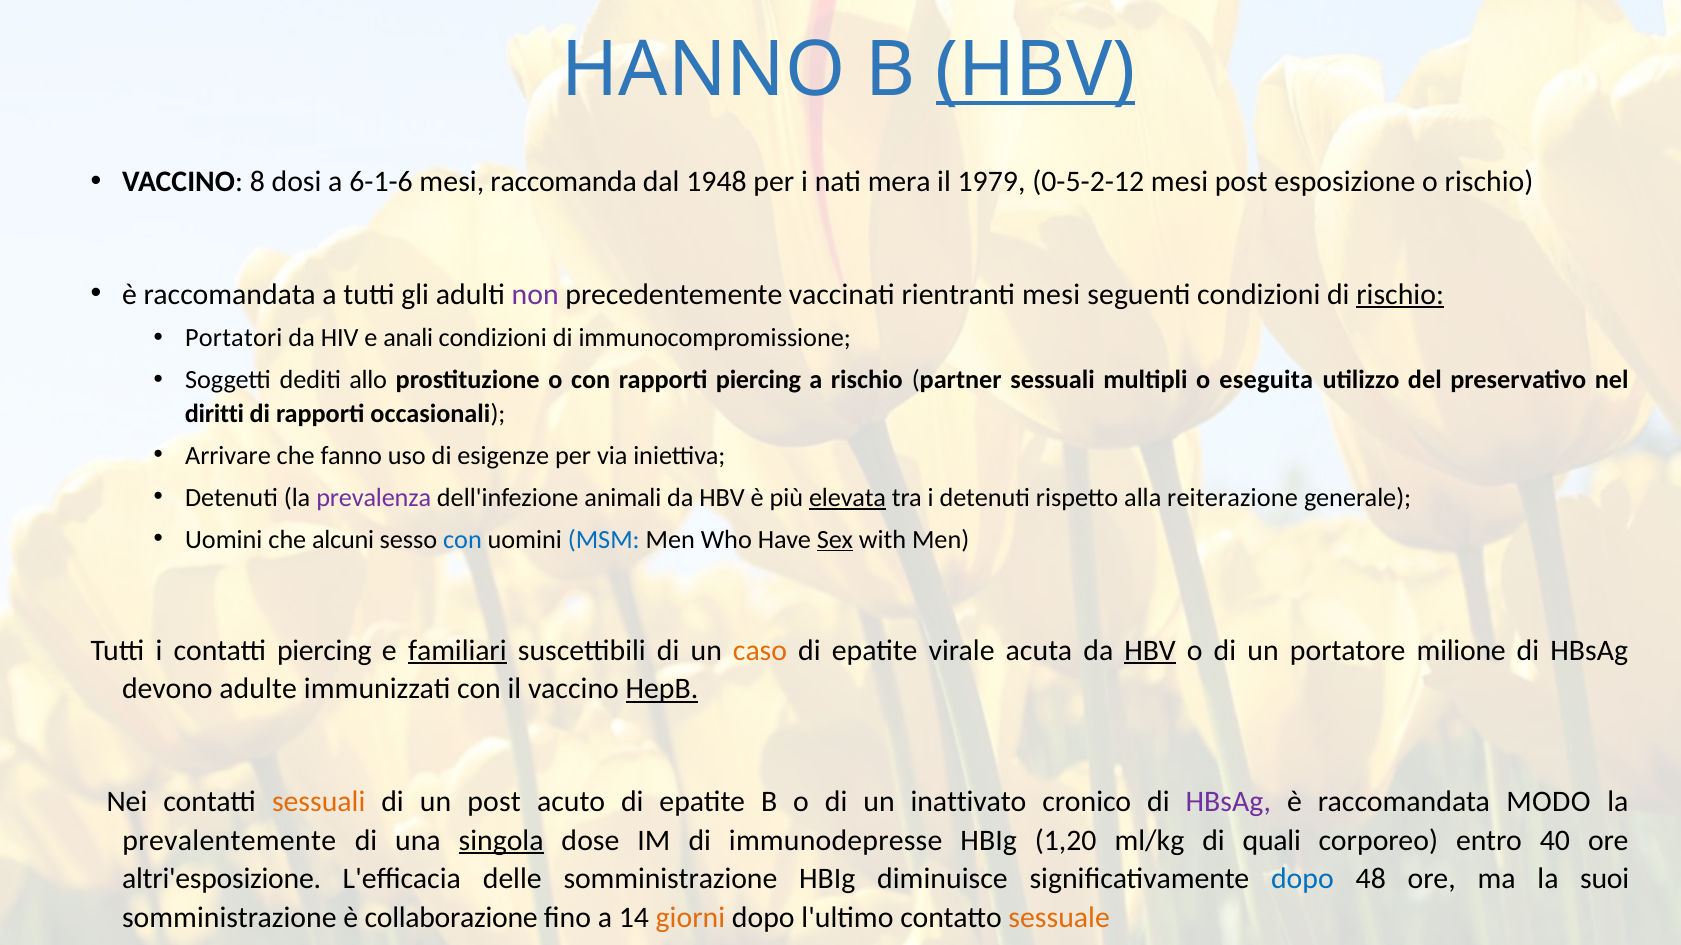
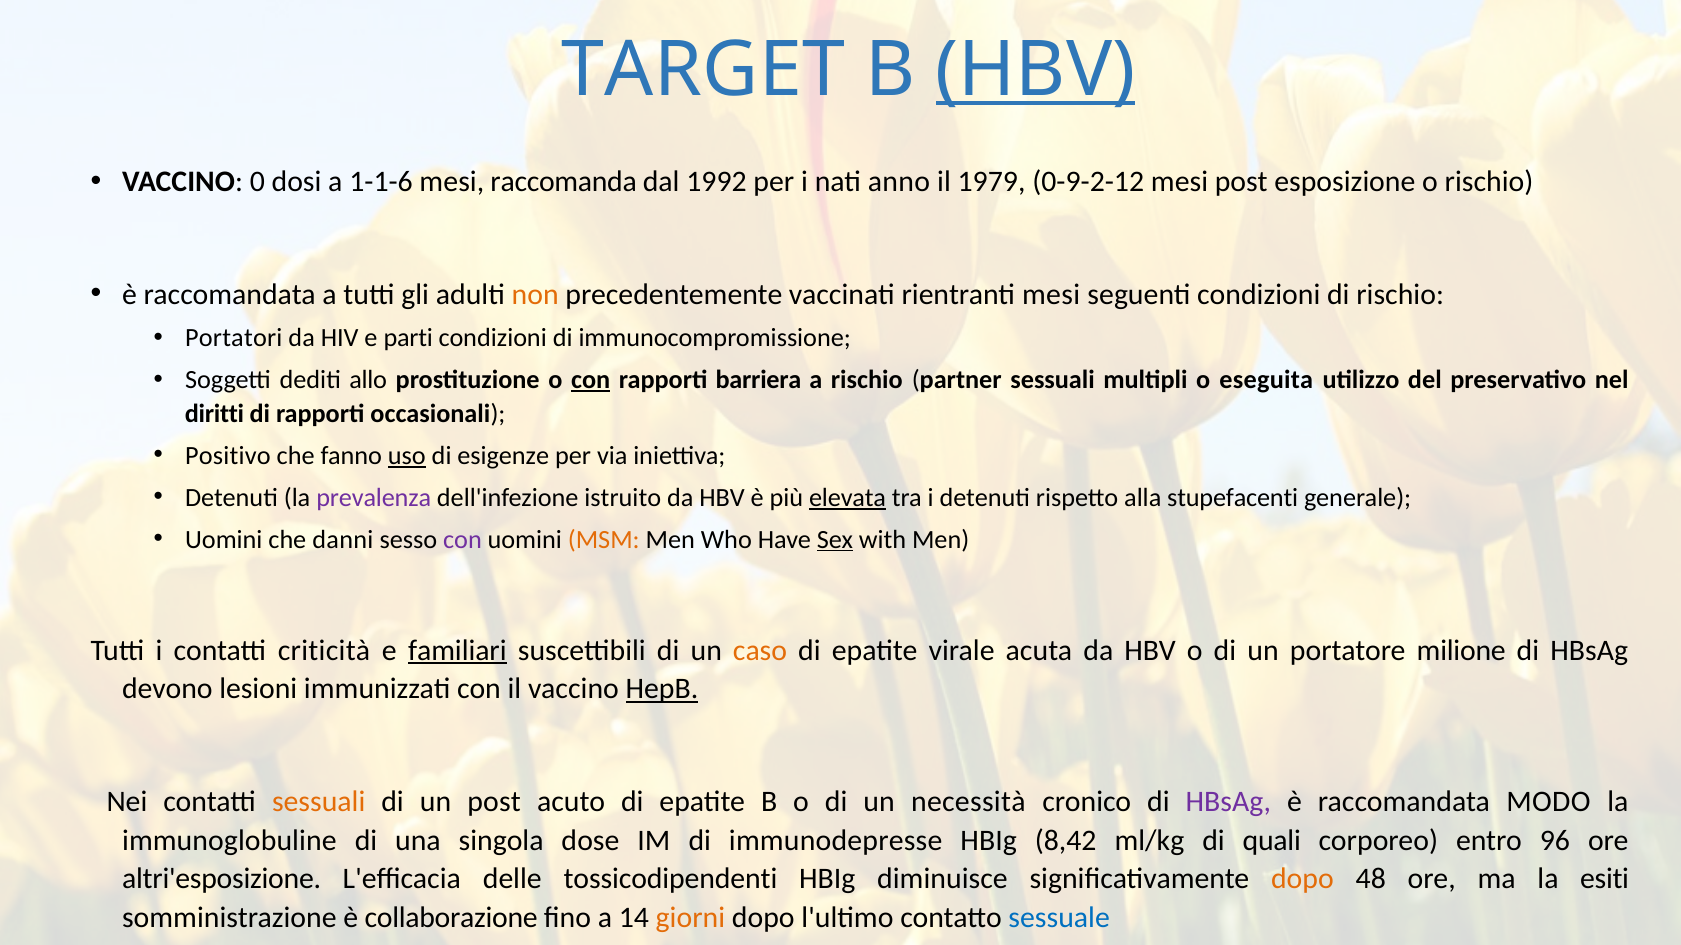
HANNO: HANNO -> TARGET
8: 8 -> 0
6-1-6: 6-1-6 -> 1-1-6
1948: 1948 -> 1992
mera: mera -> anno
0-5-2-12: 0-5-2-12 -> 0-9-2-12
non colour: purple -> orange
rischio at (1400, 295) underline: present -> none
anali: anali -> parti
con at (591, 380) underline: none -> present
rapporti piercing: piercing -> barriera
Arrivare: Arrivare -> Positivo
uso underline: none -> present
animali: animali -> istruito
reiterazione: reiterazione -> stupefacenti
alcuni: alcuni -> danni
con at (462, 540) colour: blue -> purple
MSM colour: blue -> orange
contatti piercing: piercing -> criticità
HBV at (1150, 651) underline: present -> none
adulte: adulte -> lesioni
inattivato: inattivato -> necessità
prevalentemente: prevalentemente -> immunoglobuline
singola underline: present -> none
1,20: 1,20 -> 8,42
40: 40 -> 96
delle somministrazione: somministrazione -> tossicodipendenti
dopo at (1302, 879) colour: blue -> orange
suoi: suoi -> esiti
sessuale colour: orange -> blue
